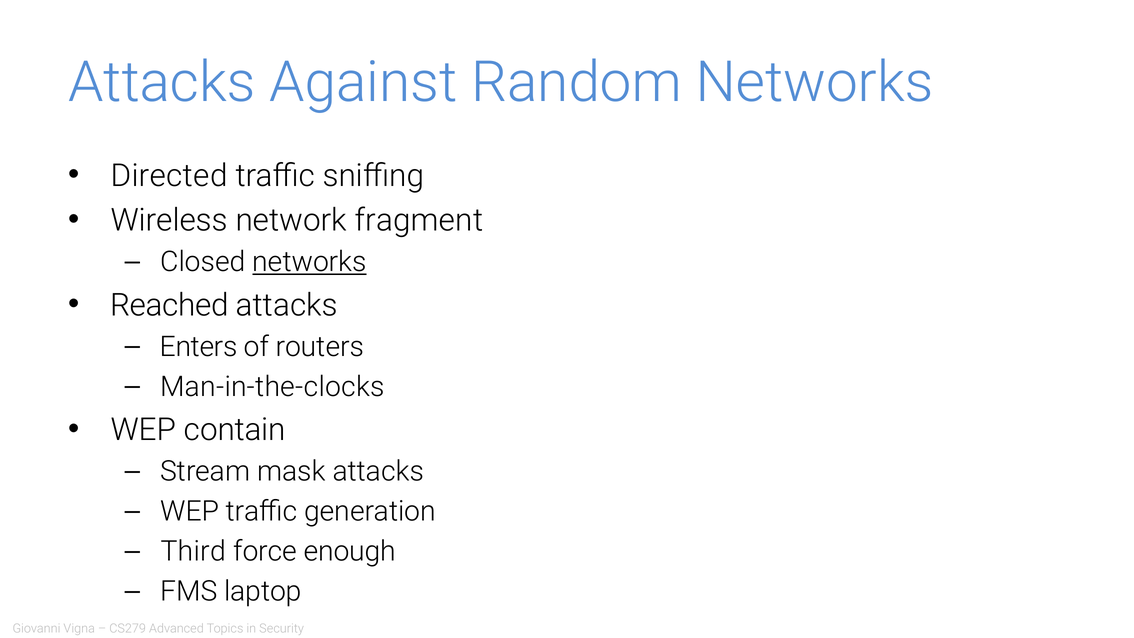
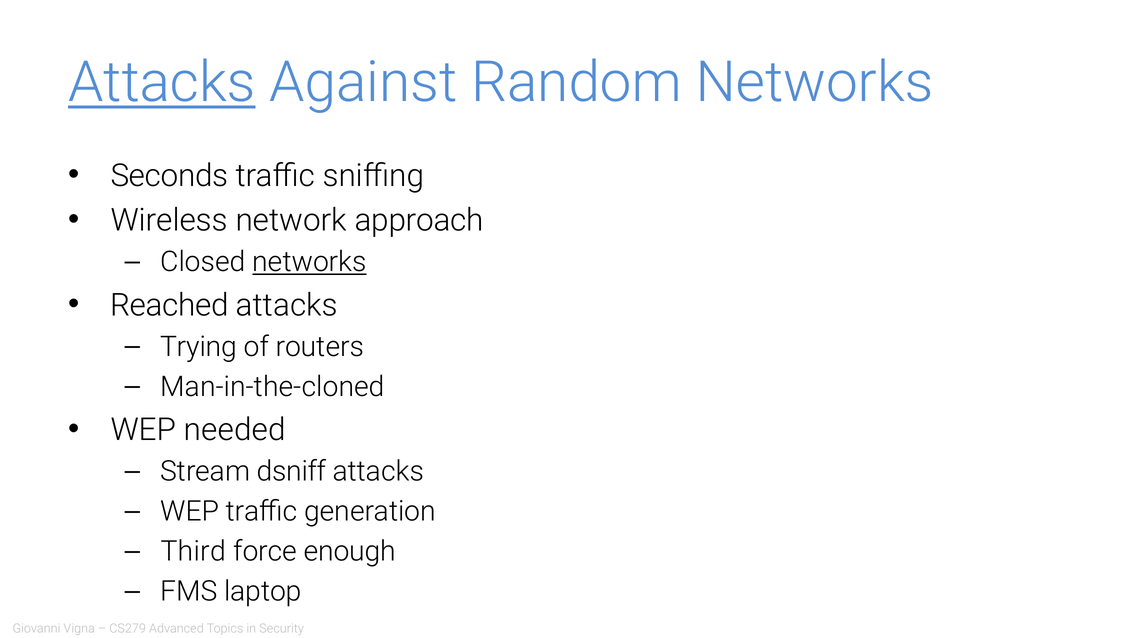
Attacks at (162, 83) underline: none -> present
Directed: Directed -> Seconds
fragment: fragment -> approach
Enters: Enters -> Trying
Man-in-the-clocks: Man-in-the-clocks -> Man-in-the-cloned
contain: contain -> needed
mask: mask -> dsniff
